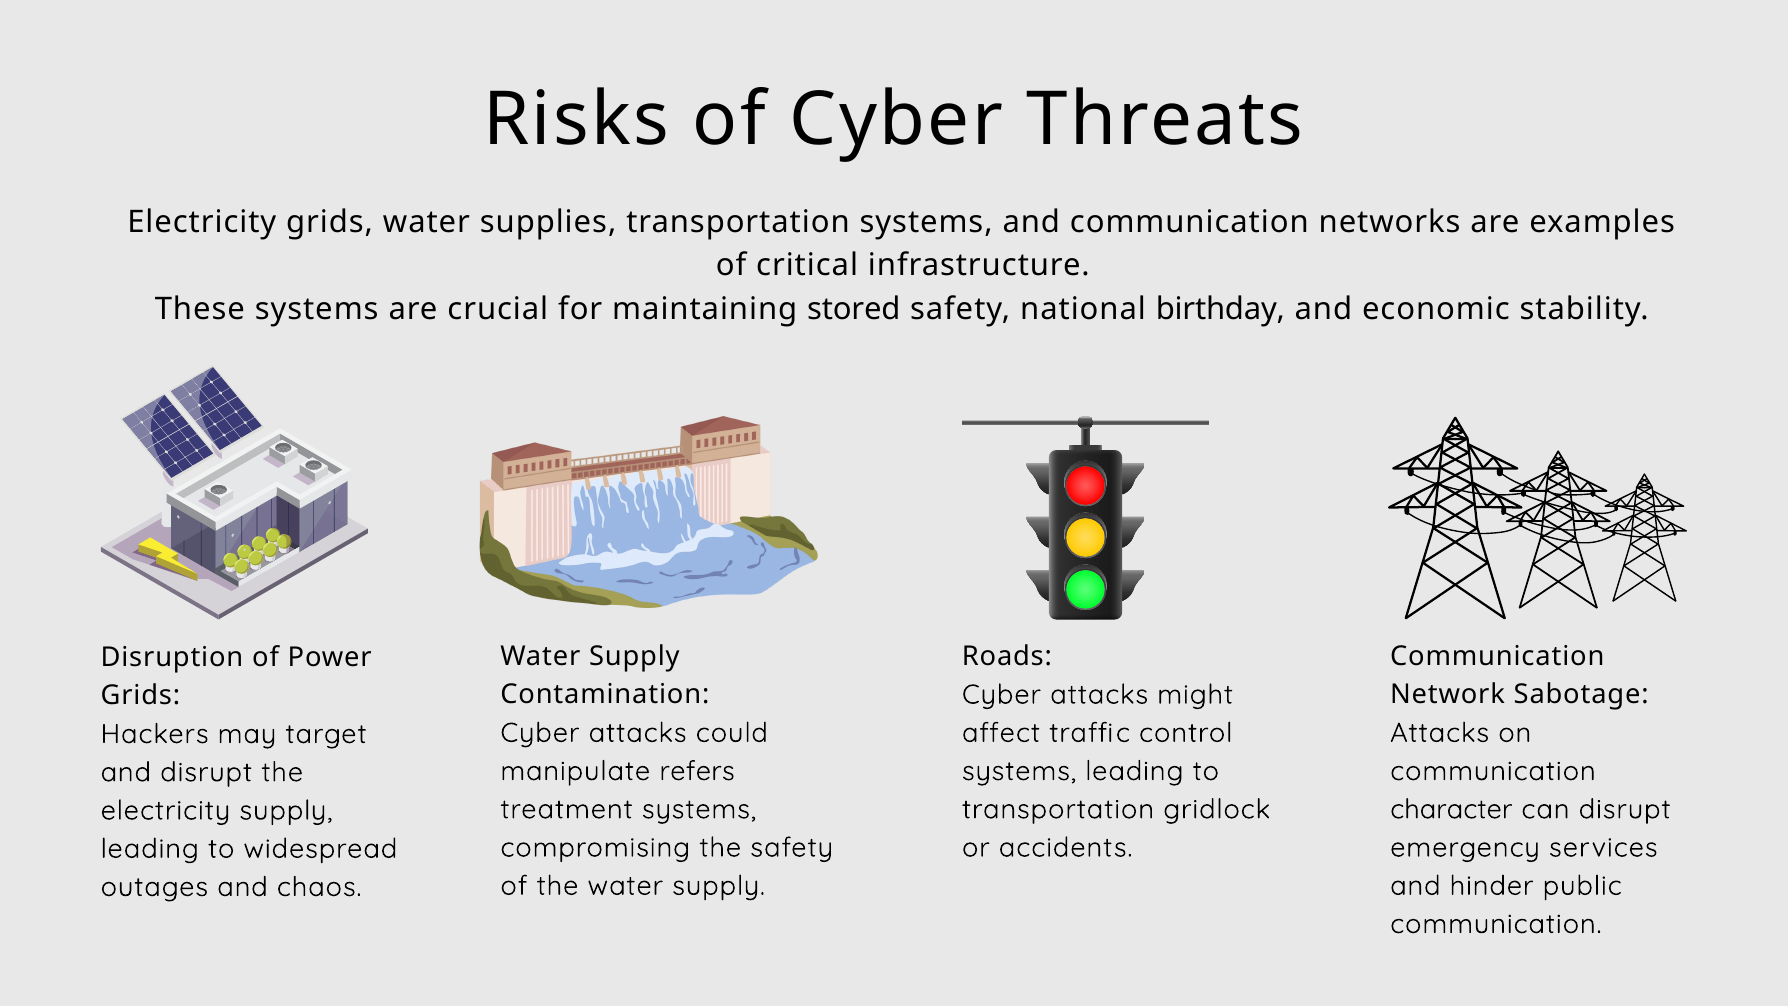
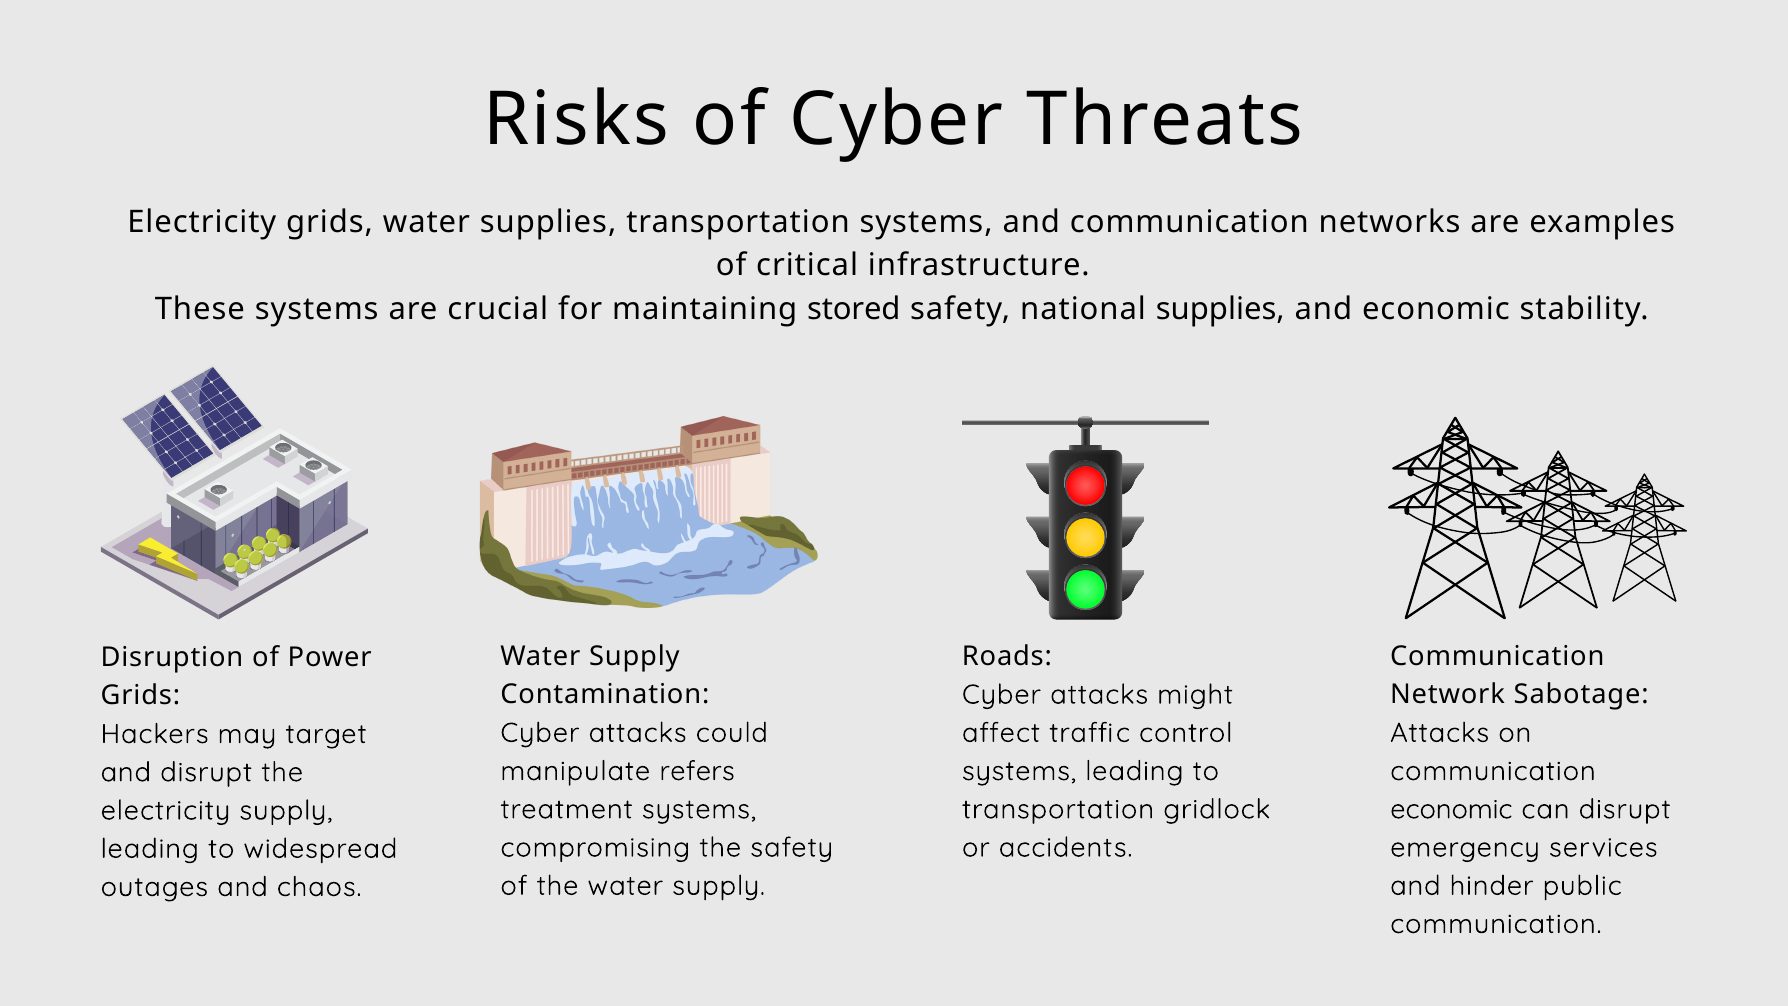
national birthday: birthday -> supplies
character at (1451, 809): character -> economic
